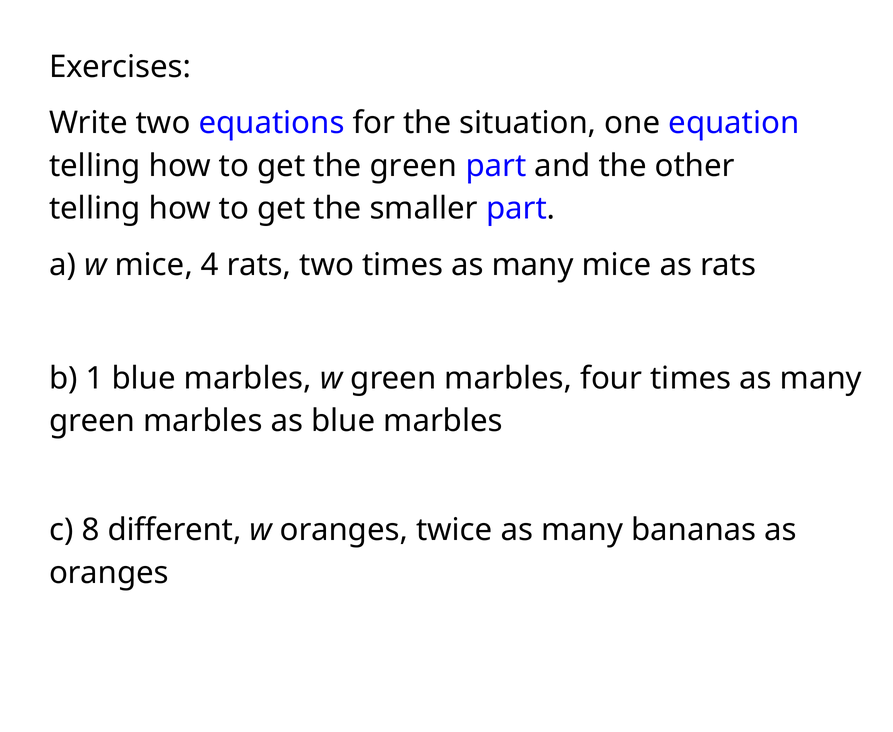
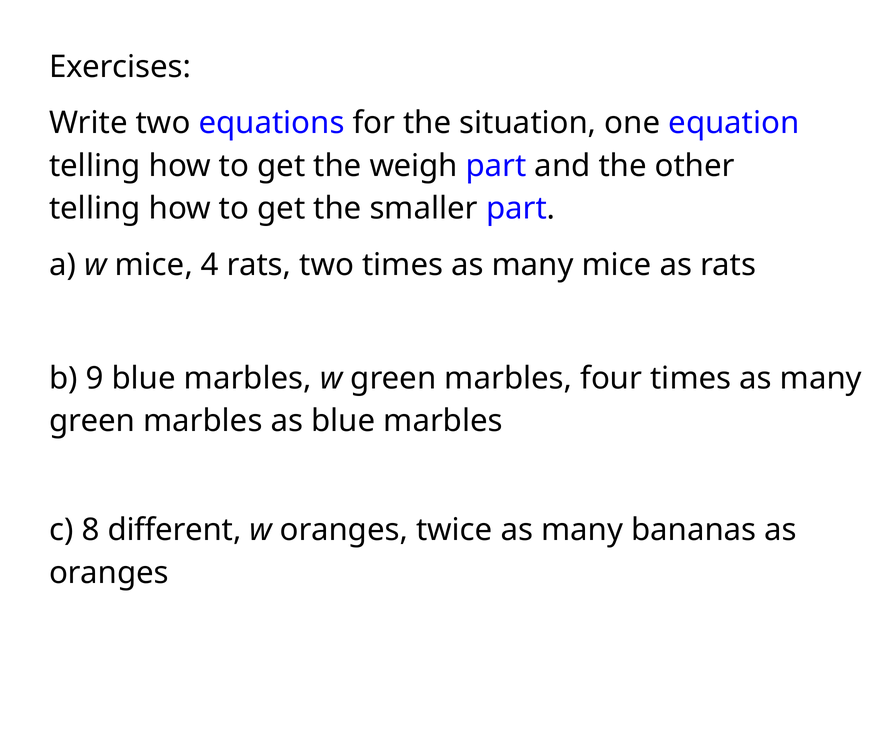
the green: green -> weigh
1: 1 -> 9
